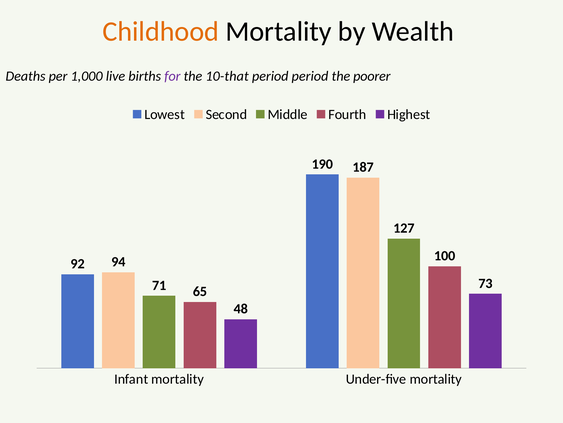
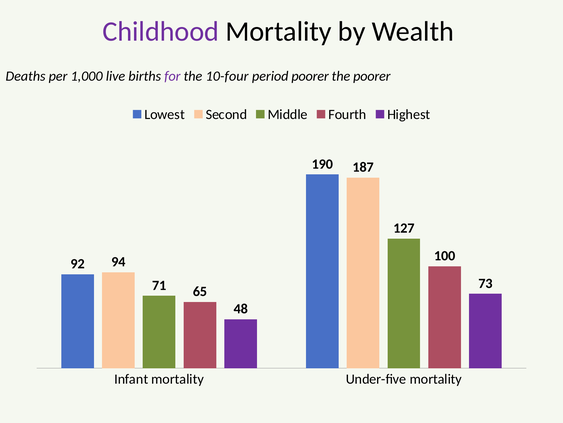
Childhood colour: orange -> purple
10-that: 10-that -> 10-four
period period: period -> poorer
